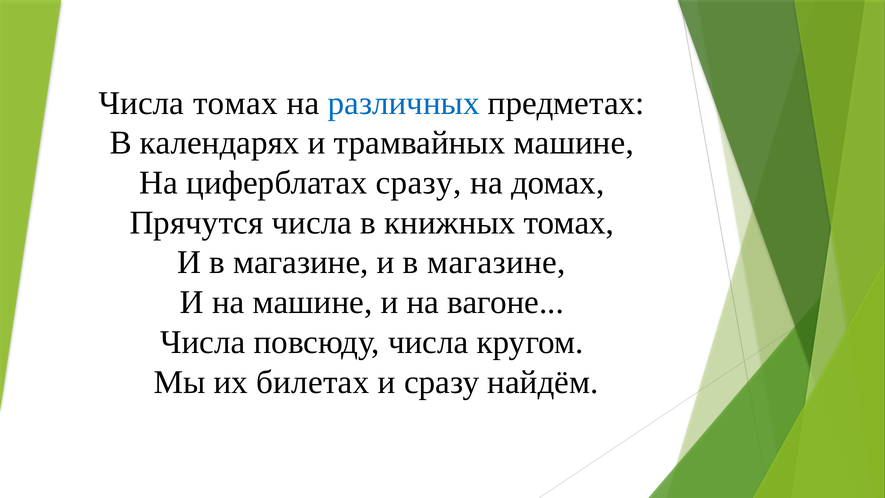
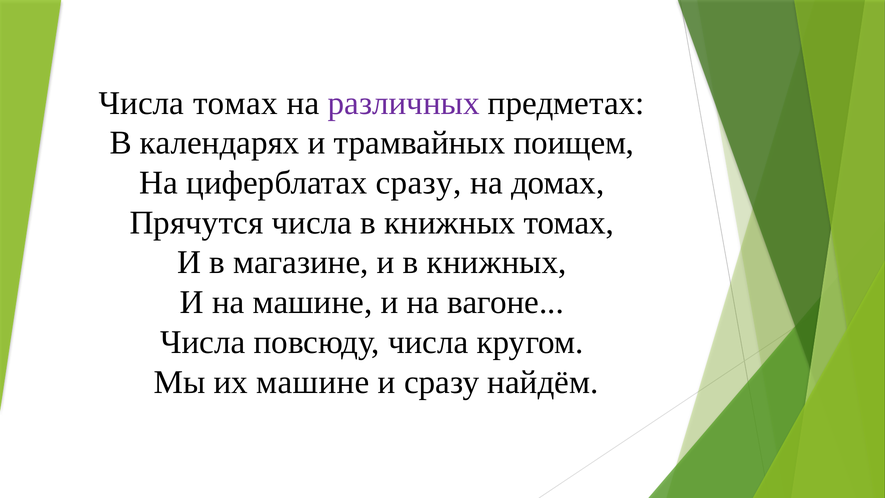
различных colour: blue -> purple
трамвайных машине: машине -> поищем
магазине и в магазине: магазине -> книжных
их билетах: билетах -> машине
